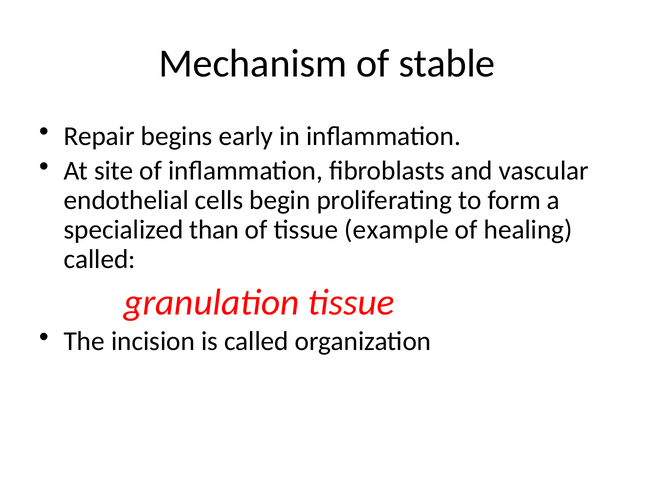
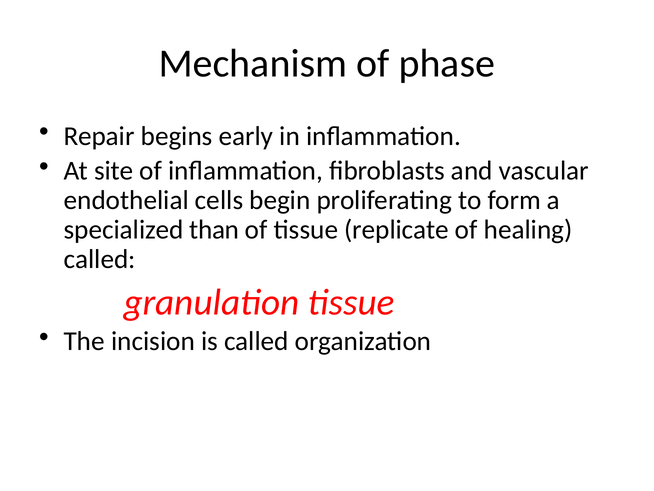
stable: stable -> phase
example: example -> replicate
